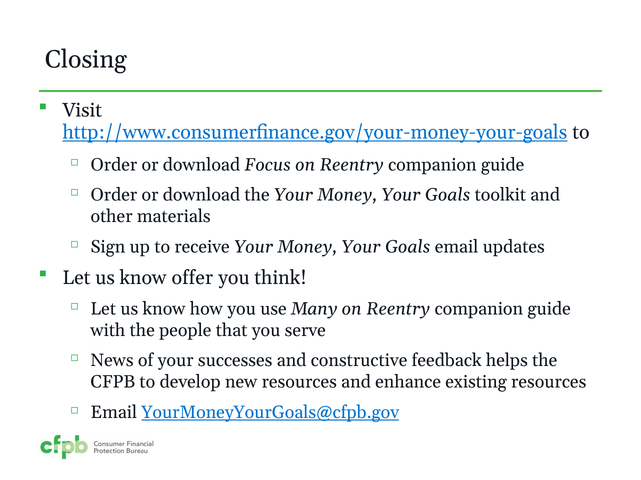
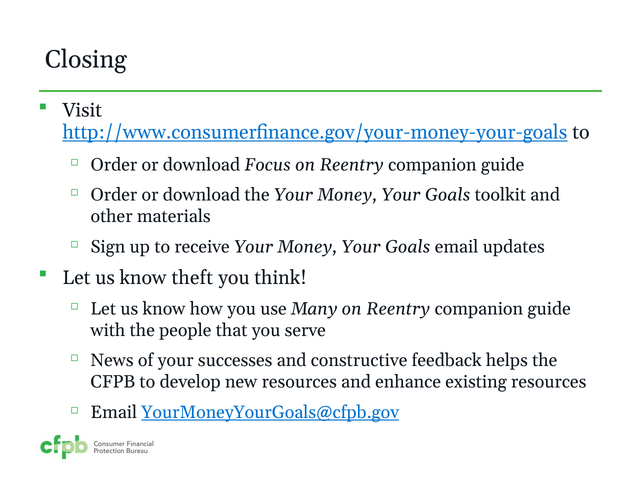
offer: offer -> theft
